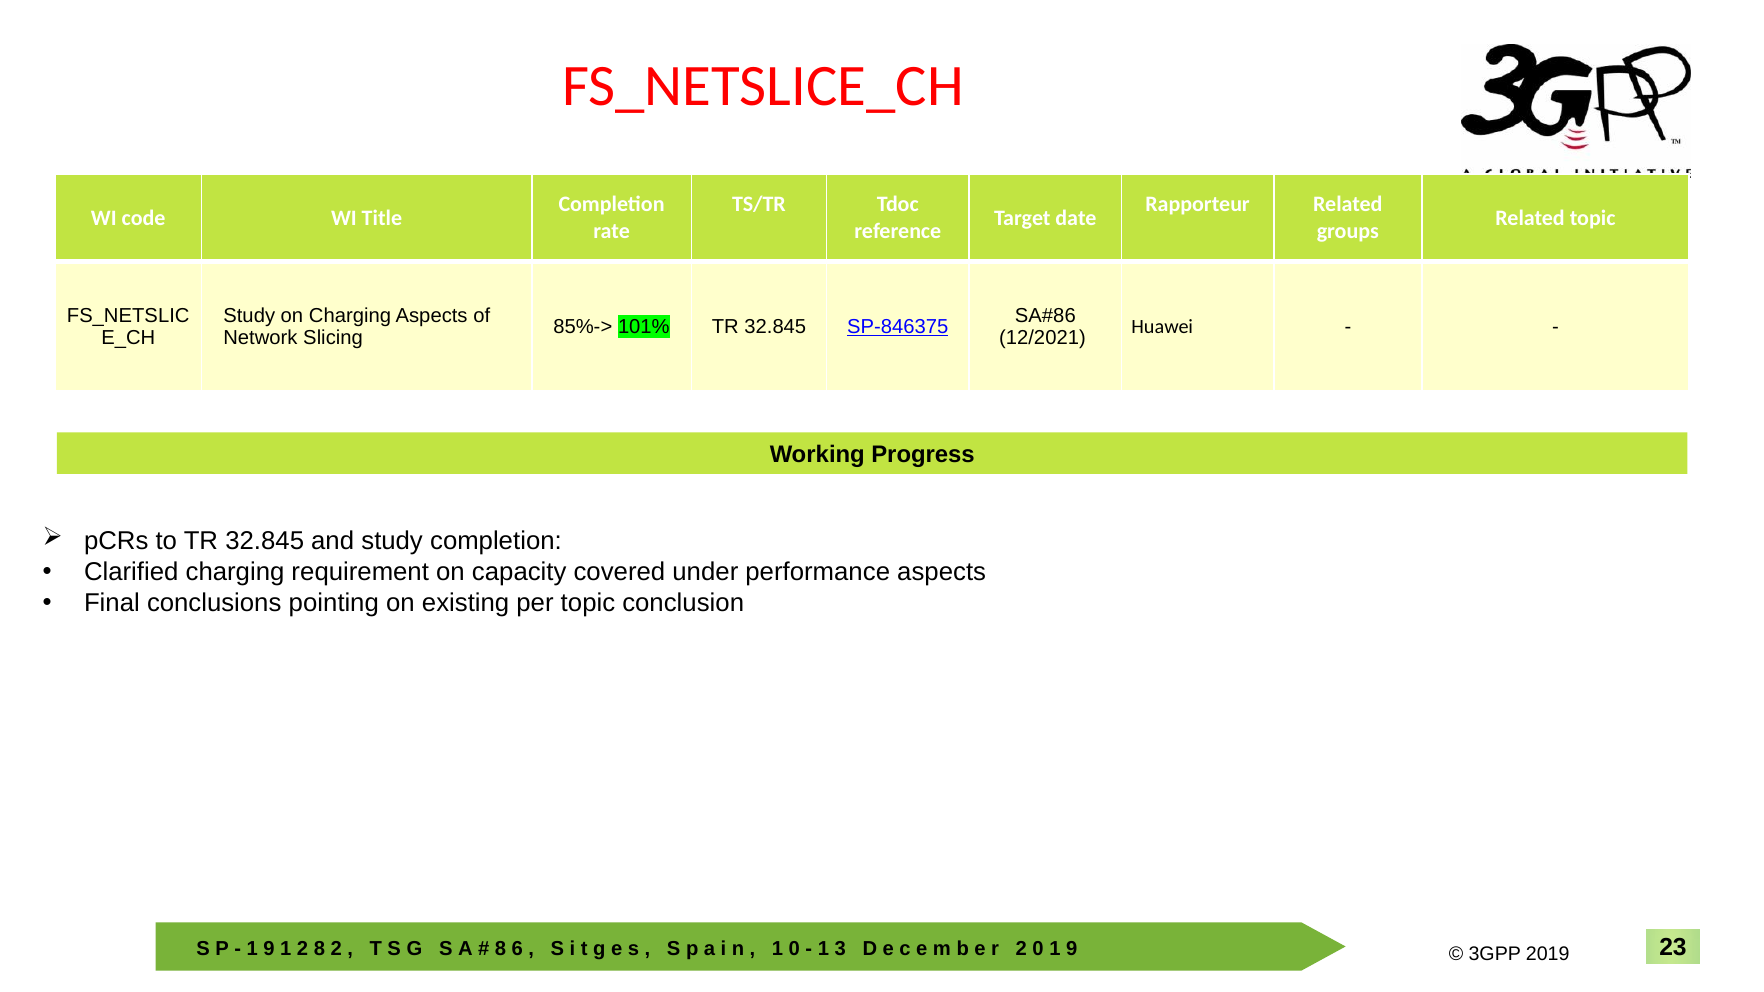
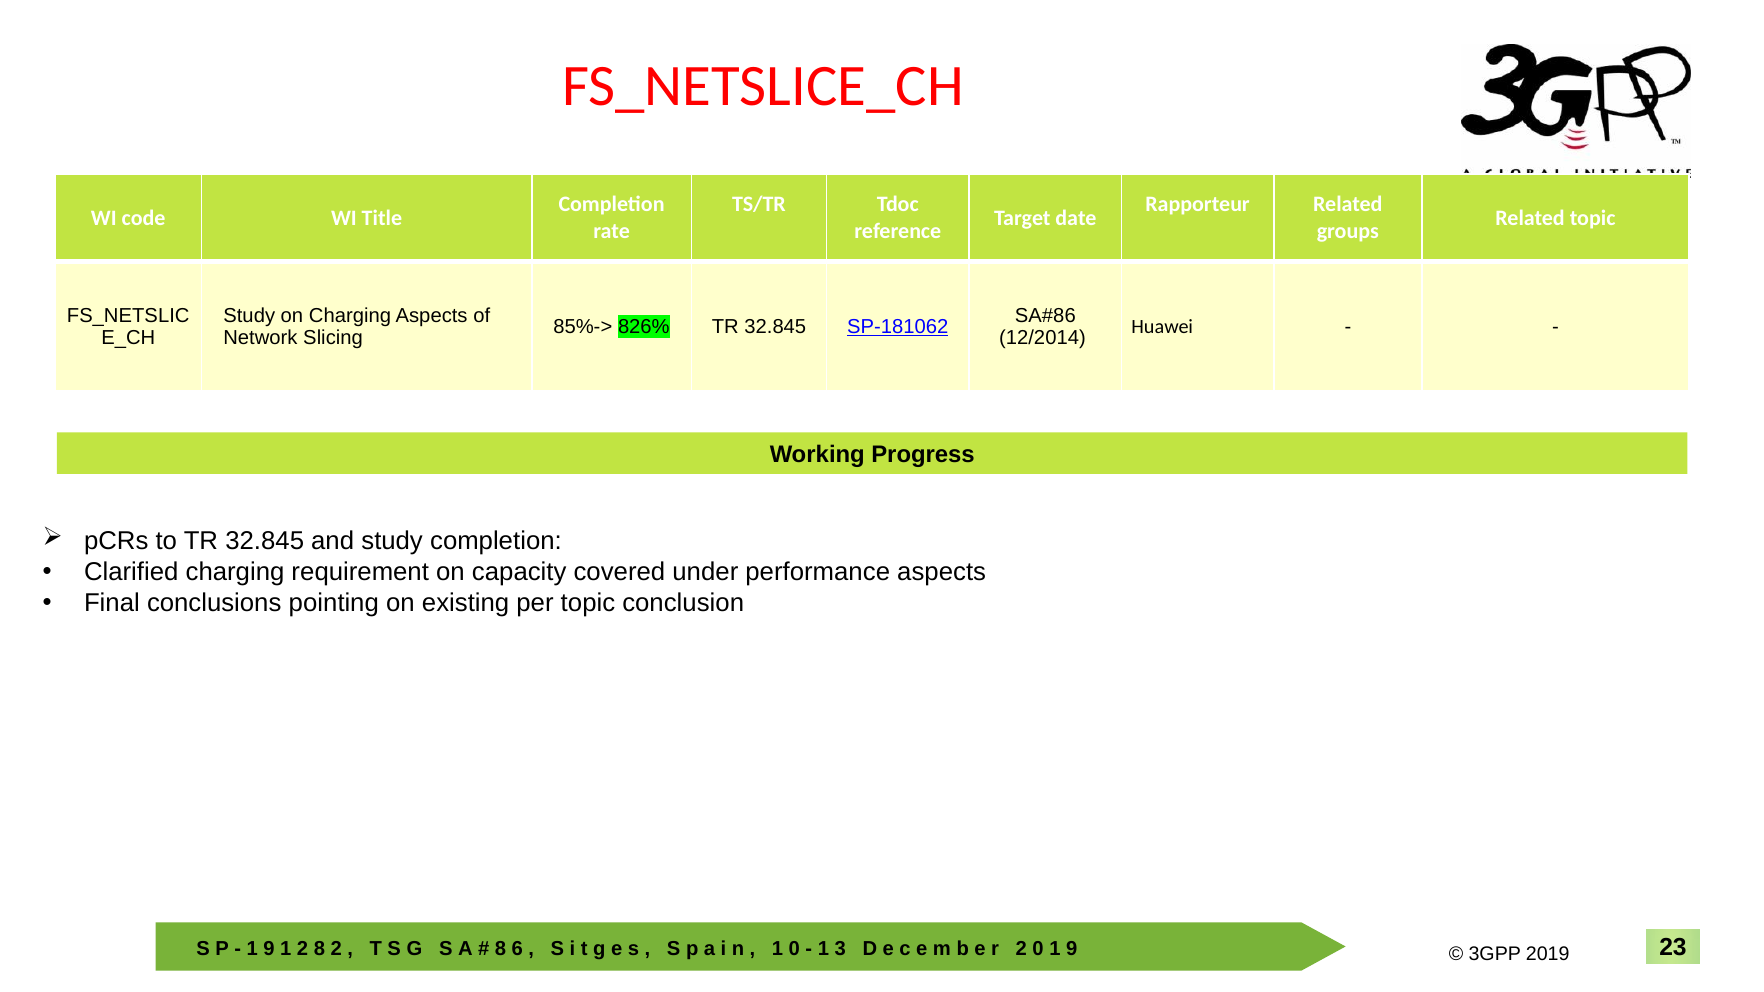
101%: 101% -> 826%
SP-846375: SP-846375 -> SP-181062
12/2021: 12/2021 -> 12/2014
